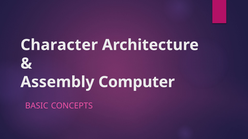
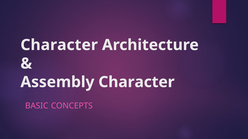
Assembly Computer: Computer -> Character
